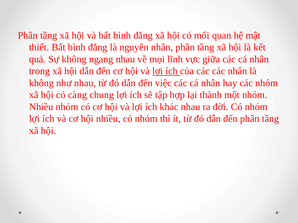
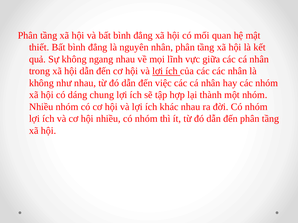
càng: càng -> dáng
